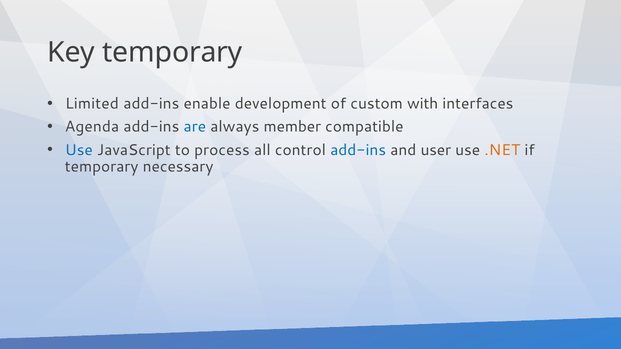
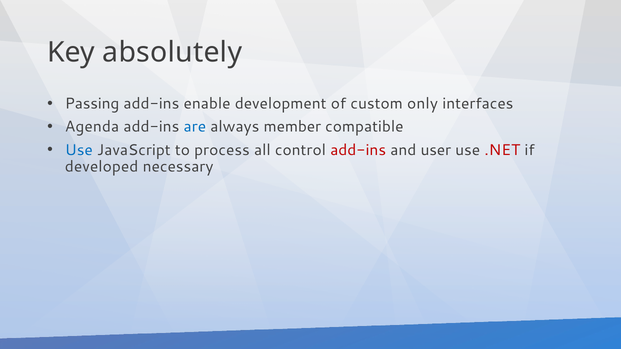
Key temporary: temporary -> absolutely
Limited: Limited -> Passing
with: with -> only
add-ins at (358, 150) colour: blue -> red
.NET colour: orange -> red
temporary at (102, 167): temporary -> developed
